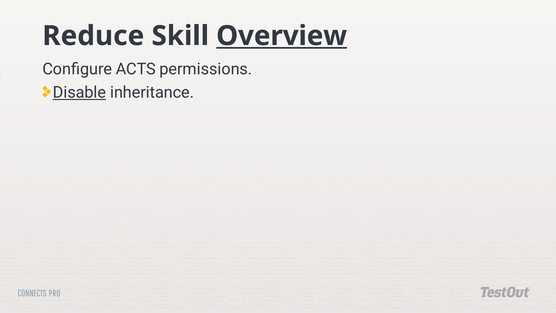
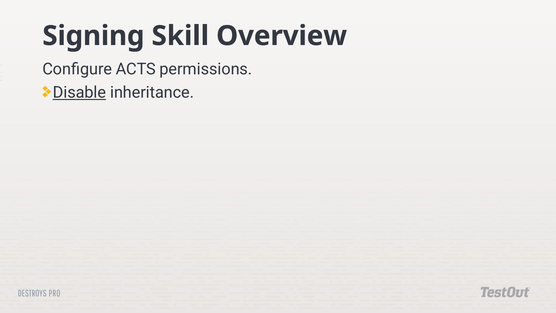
Reduce: Reduce -> Signing
Overview underline: present -> none
CONNECTS: CONNECTS -> DESTROYS
